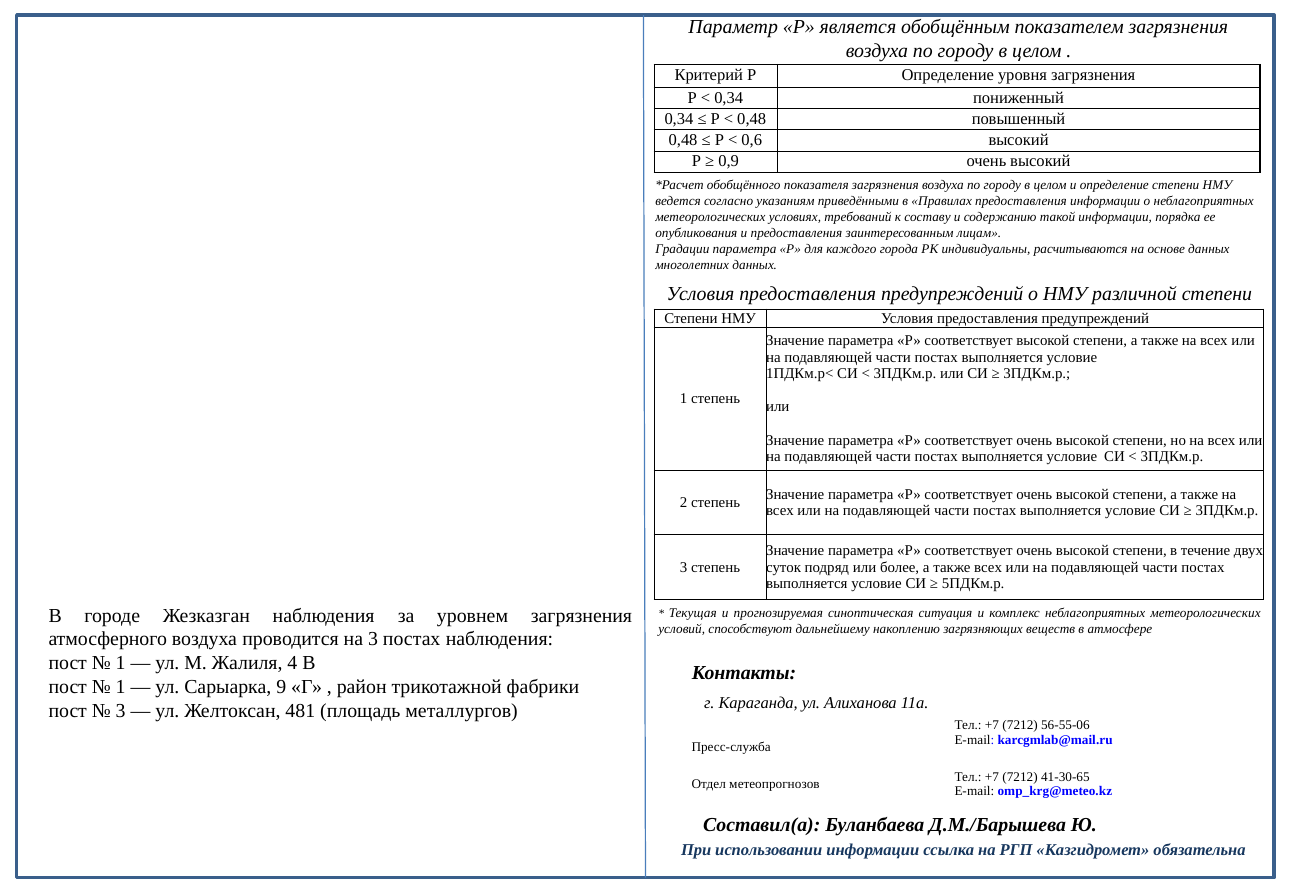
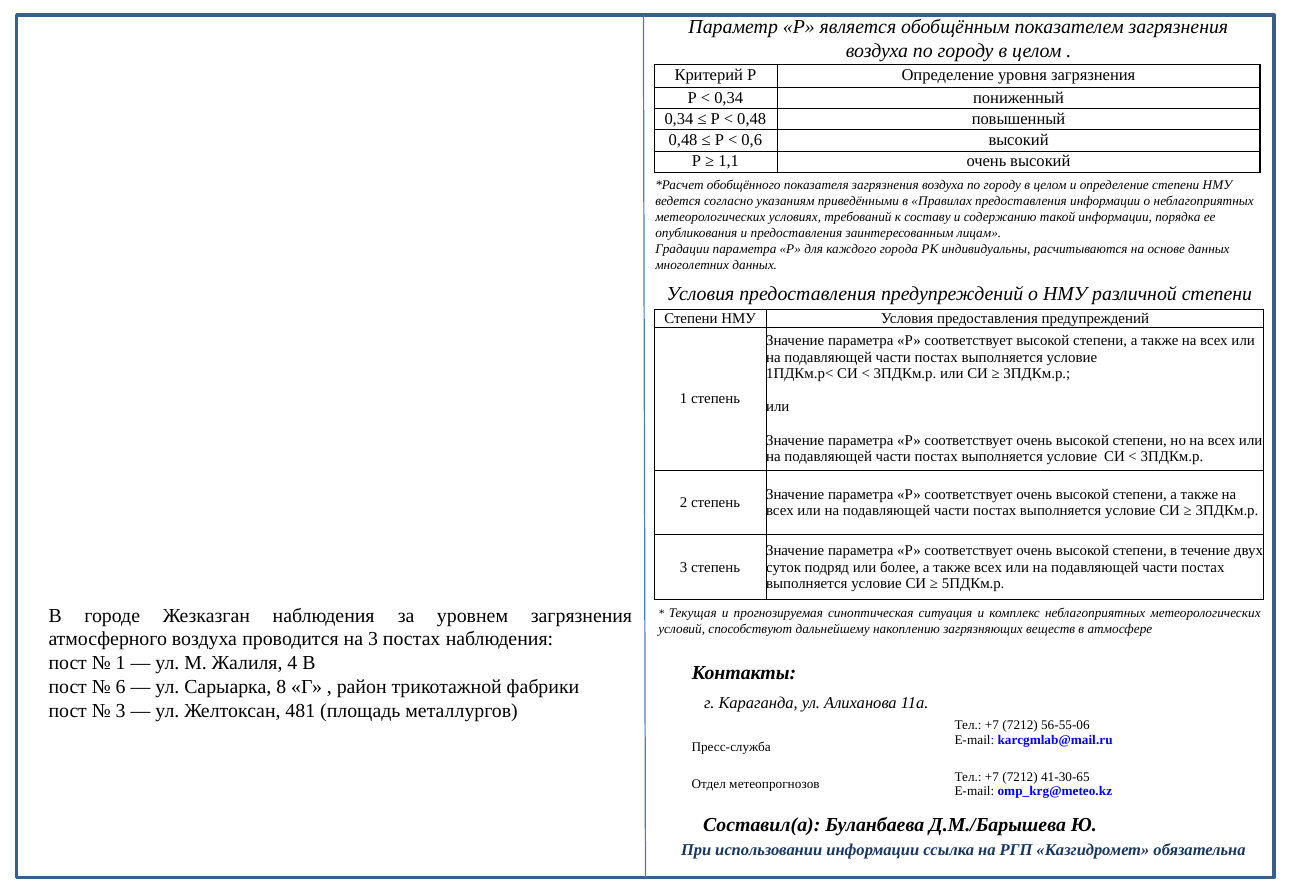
0,9: 0,9 -> 1,1
1 at (121, 688): 1 -> 6
9: 9 -> 8
